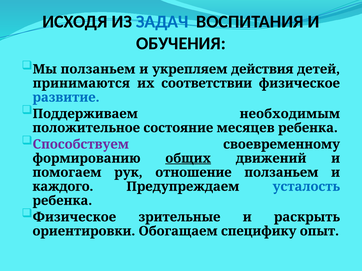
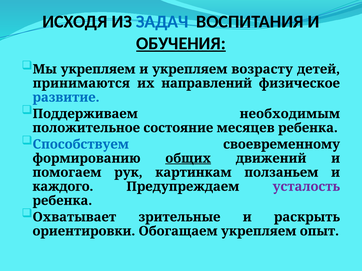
ОБУЧЕНИЯ underline: none -> present
Мы ползаньем: ползаньем -> укрепляем
действия: действия -> возрасту
соответствии: соответствии -> направлений
Способствуем colour: purple -> blue
отношение: отношение -> картинкам
усталость colour: blue -> purple
Физическое at (74, 217): Физическое -> Охватывает
Обогащаем специфику: специфику -> укрепляем
